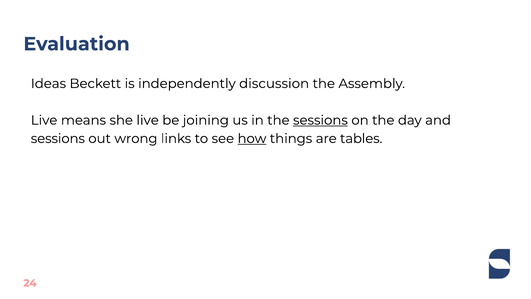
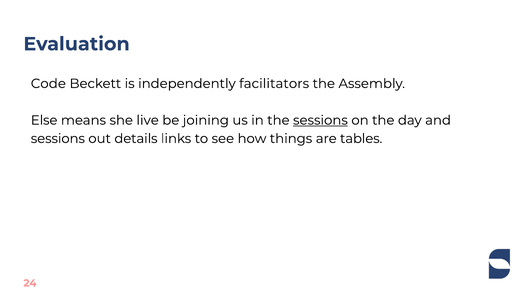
Ideas: Ideas -> Code
discussion: discussion -> facilitators
Live at (44, 120): Live -> Else
wrong: wrong -> details
how underline: present -> none
